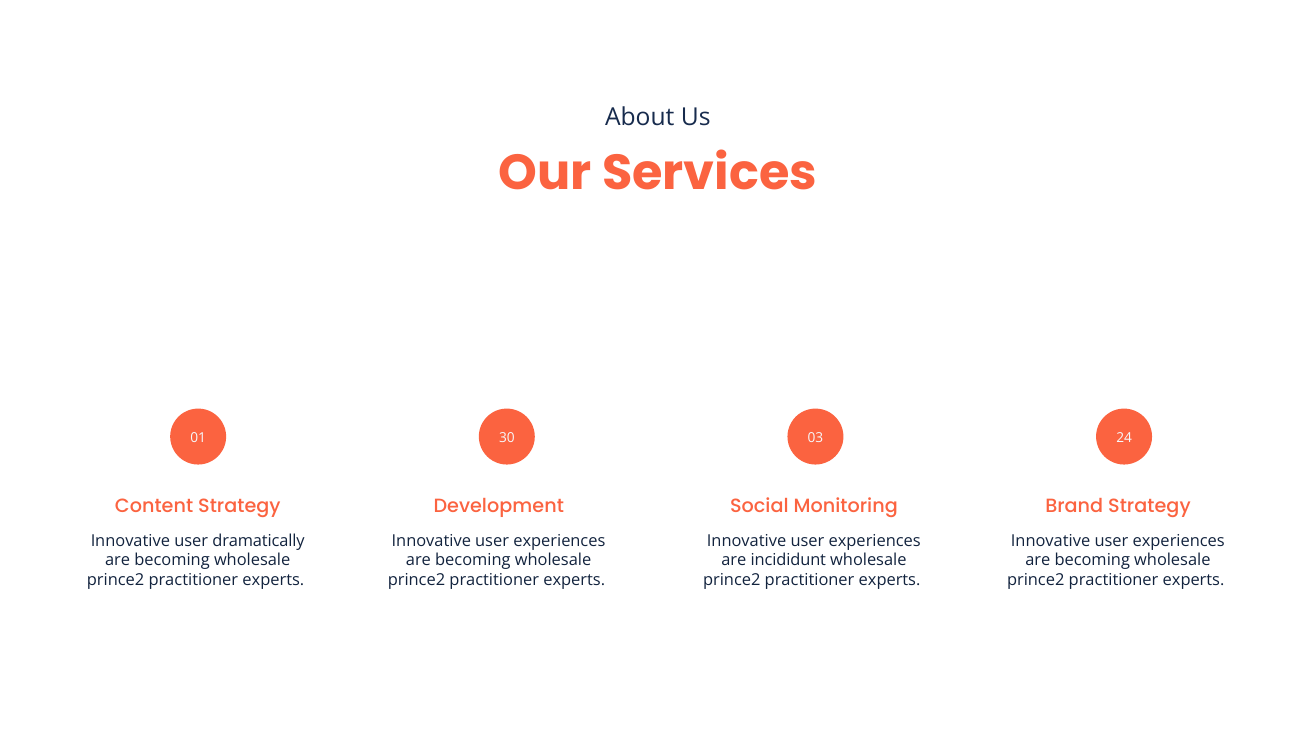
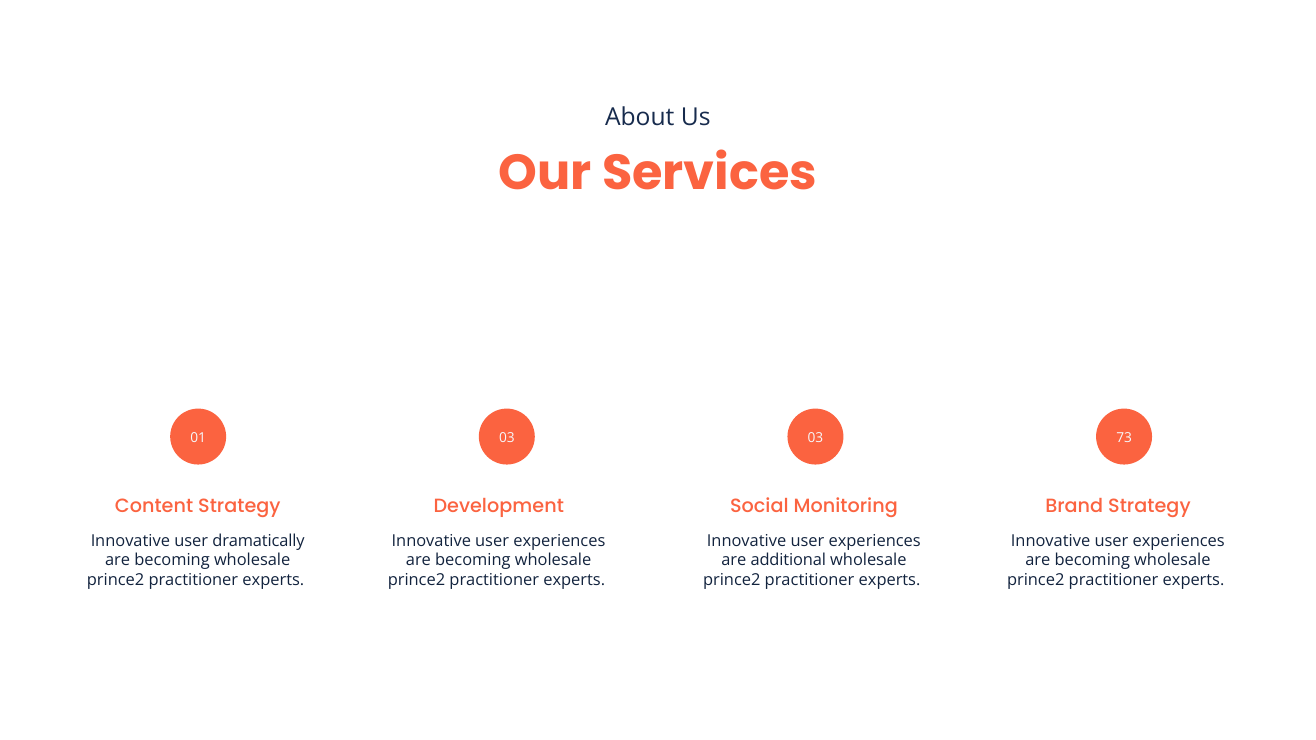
01 30: 30 -> 03
24: 24 -> 73
incididunt: incididunt -> additional
